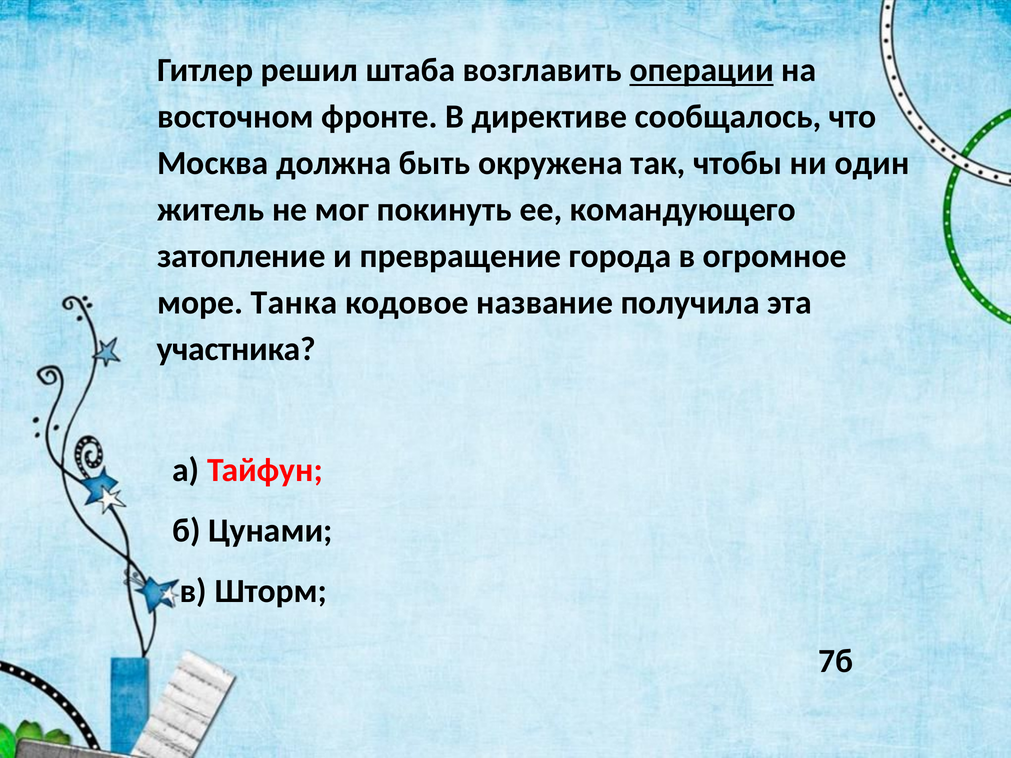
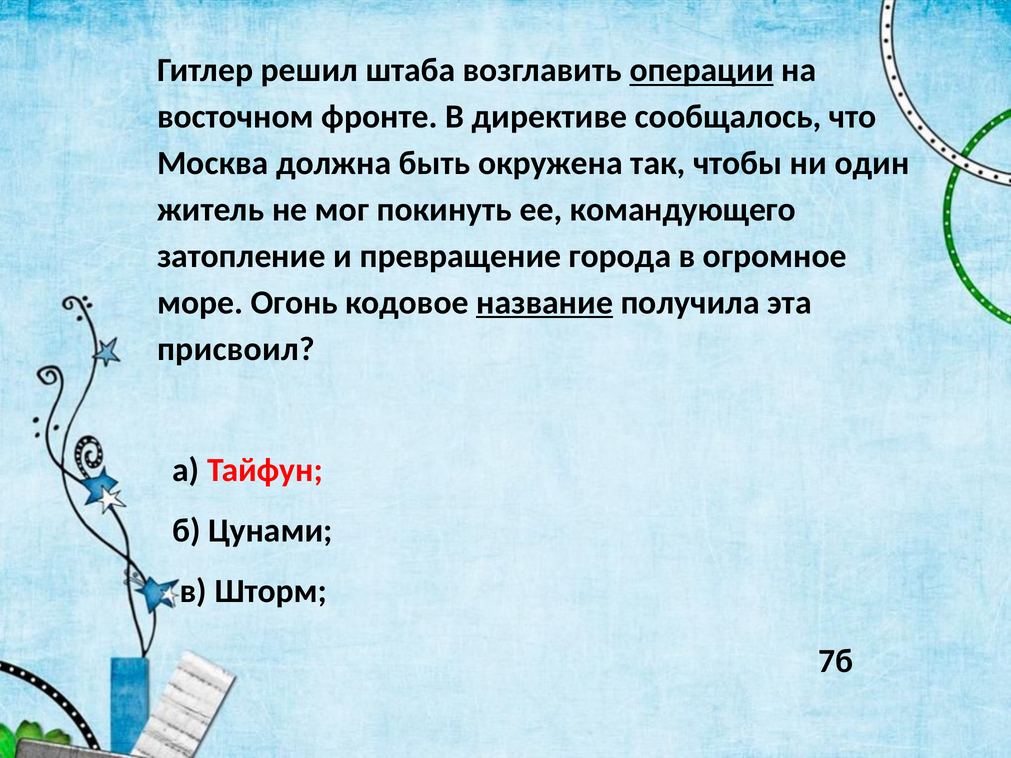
Танка: Танка -> Огонь
название underline: none -> present
участника: участника -> присвоил
